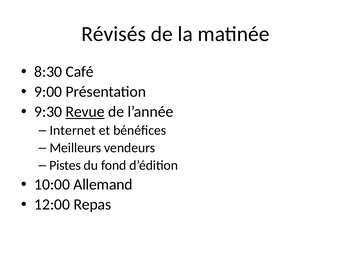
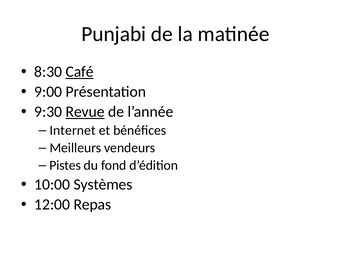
Révisés: Révisés -> Punjabi
Café underline: none -> present
Allemand: Allemand -> Systèmes
